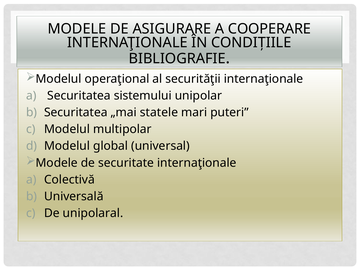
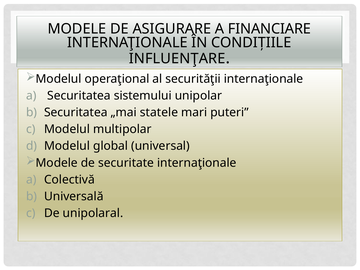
COOPERARE: COOPERARE -> FINANCIARE
BIBLIOGRAFIE: BIBLIOGRAFIE -> INFLUENŢARE
